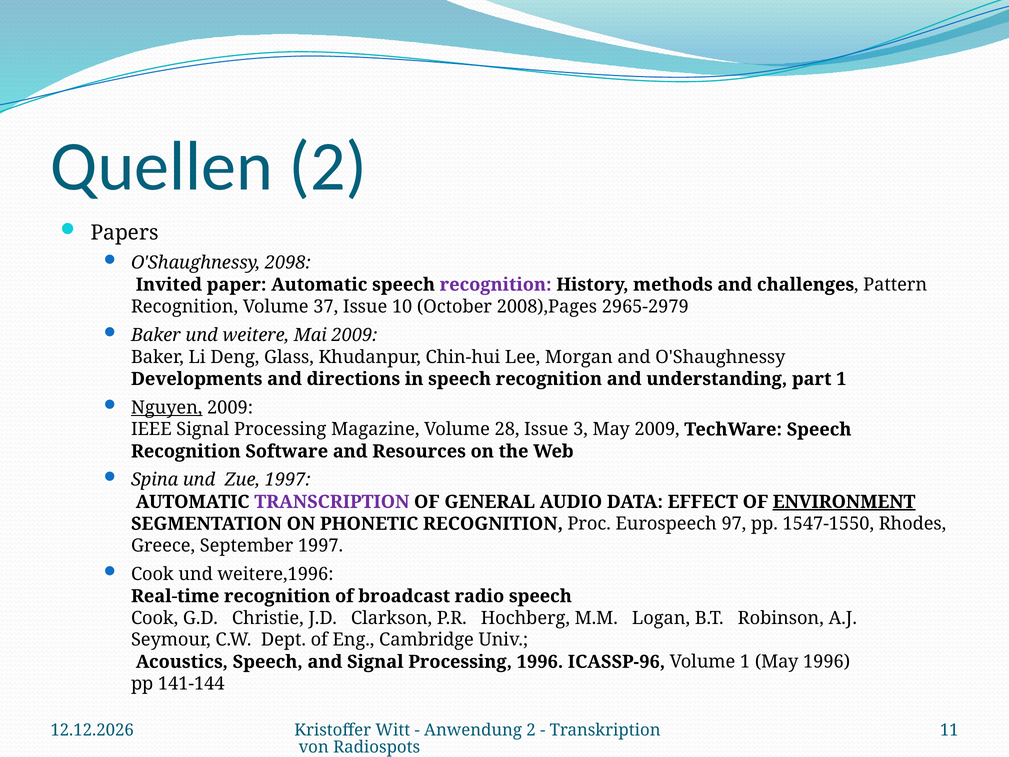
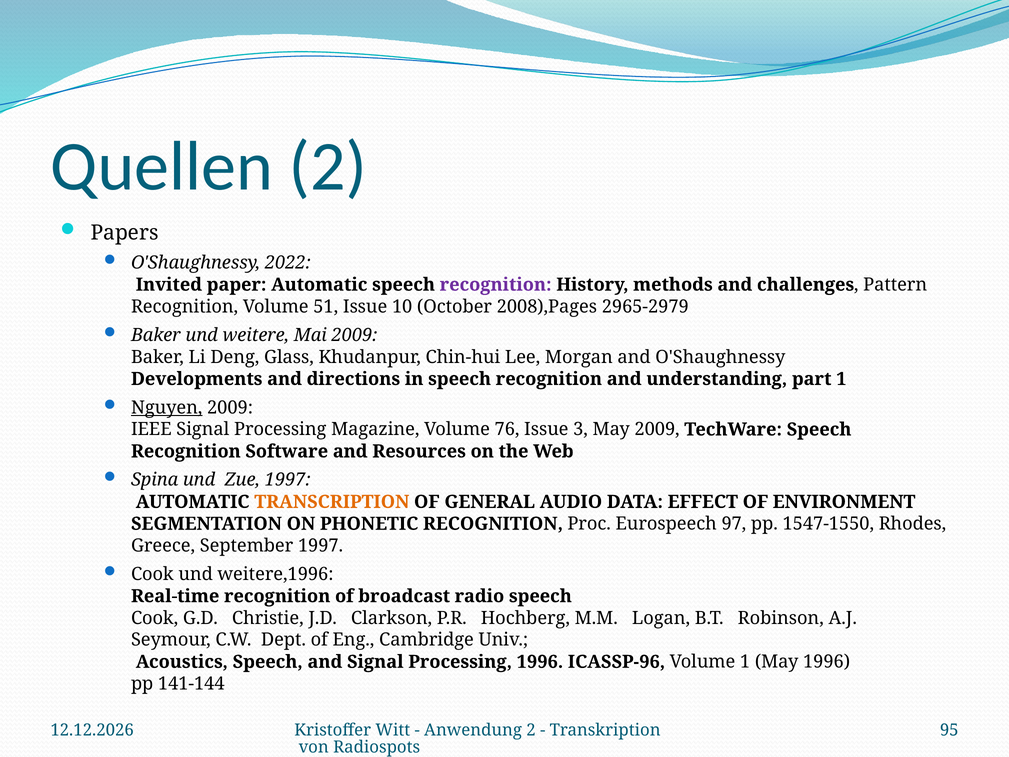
2098: 2098 -> 2022
37: 37 -> 51
28: 28 -> 76
TRANSCRIPTION colour: purple -> orange
ENVIRONMENT underline: present -> none
11: 11 -> 95
